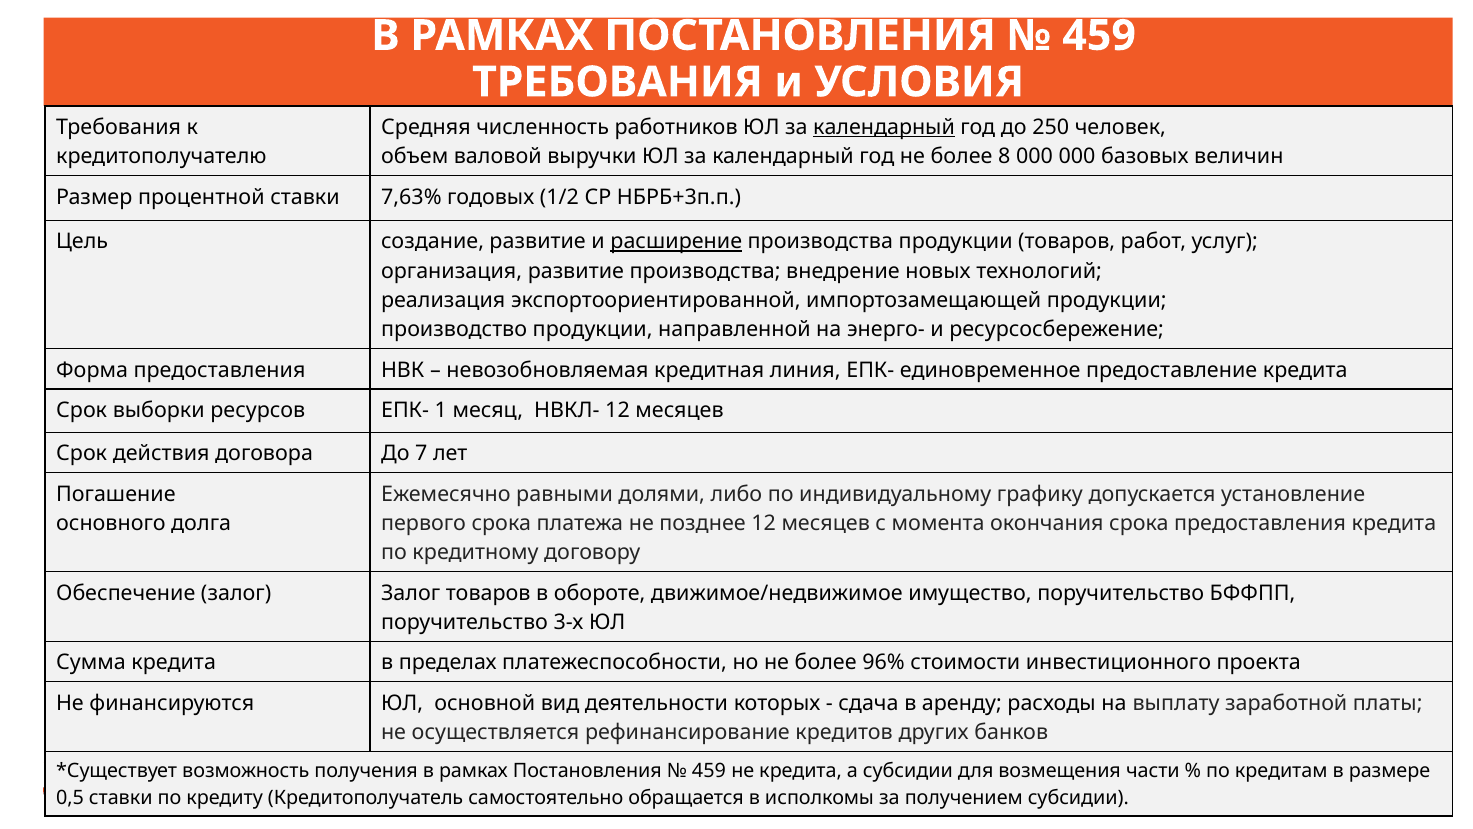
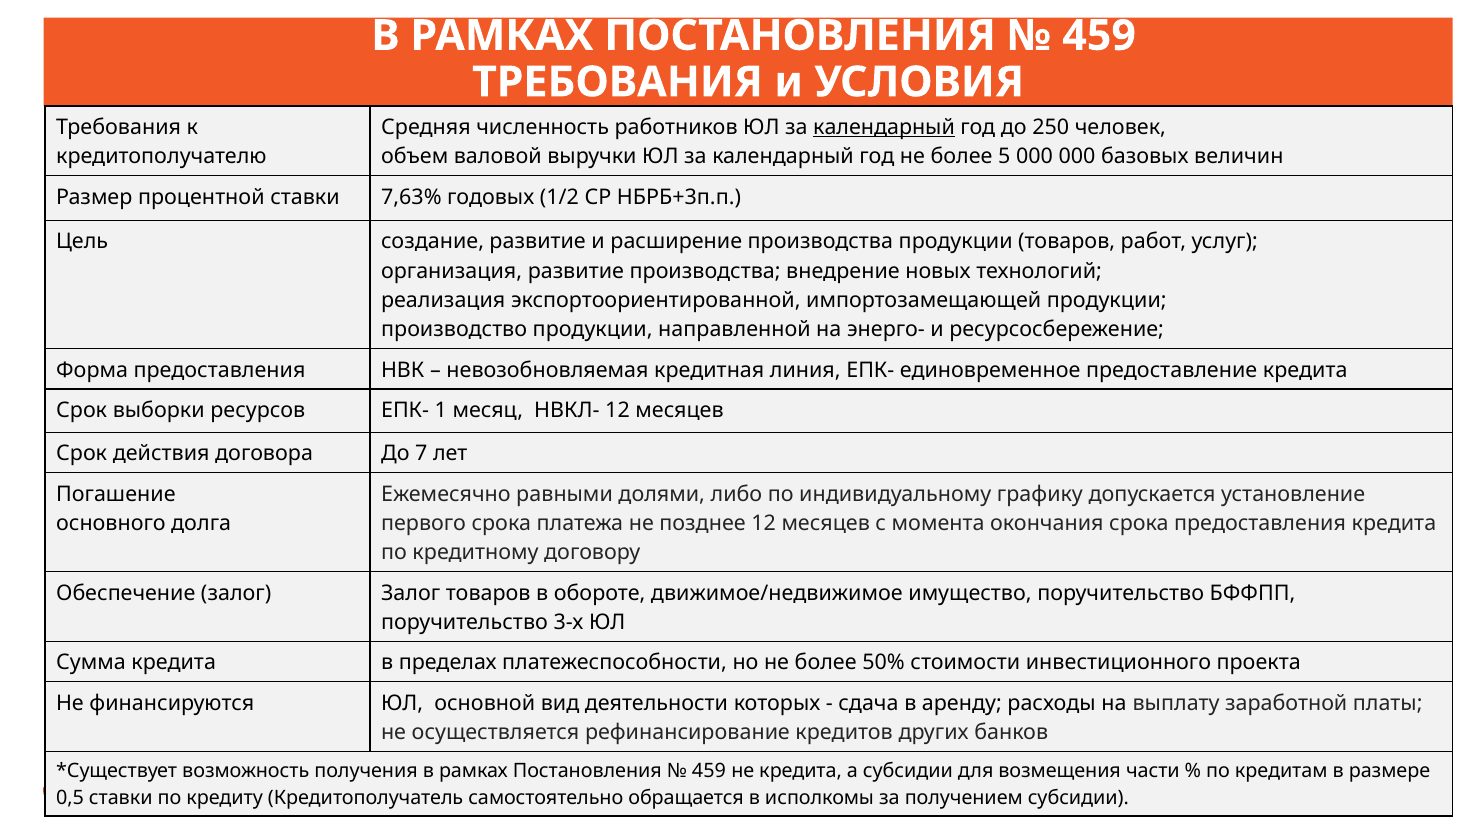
8: 8 -> 5
расширение underline: present -> none
96%: 96% -> 50%
